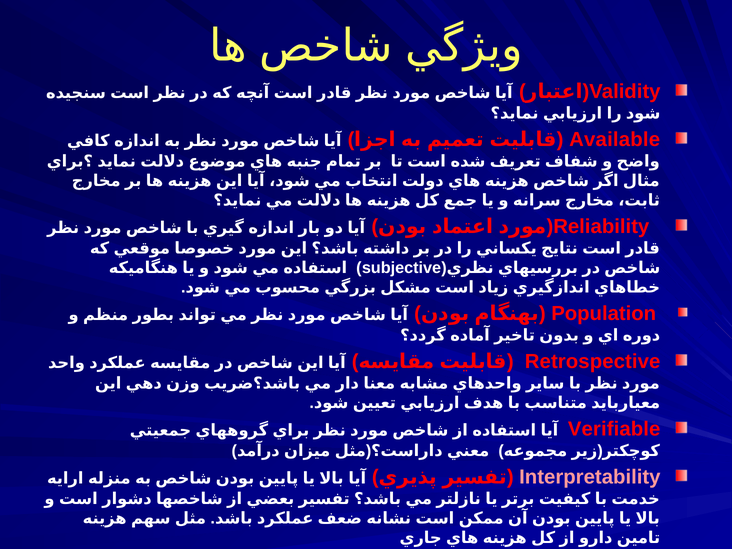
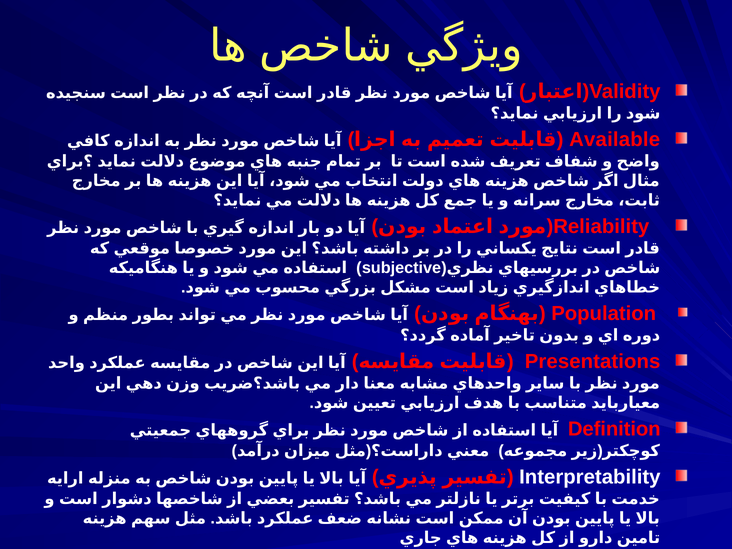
Retrospective: Retrospective -> Presentations
Verifiable: Verifiable -> Definition
Interpretability colour: pink -> white
